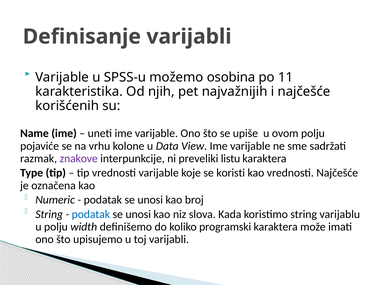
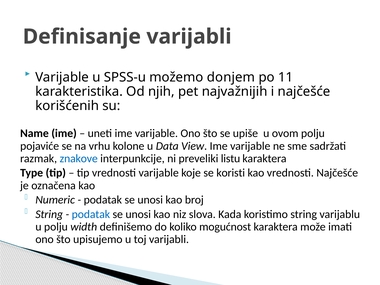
osobina: osobina -> donjem
znakove colour: purple -> blue
programski: programski -> mogućnost
